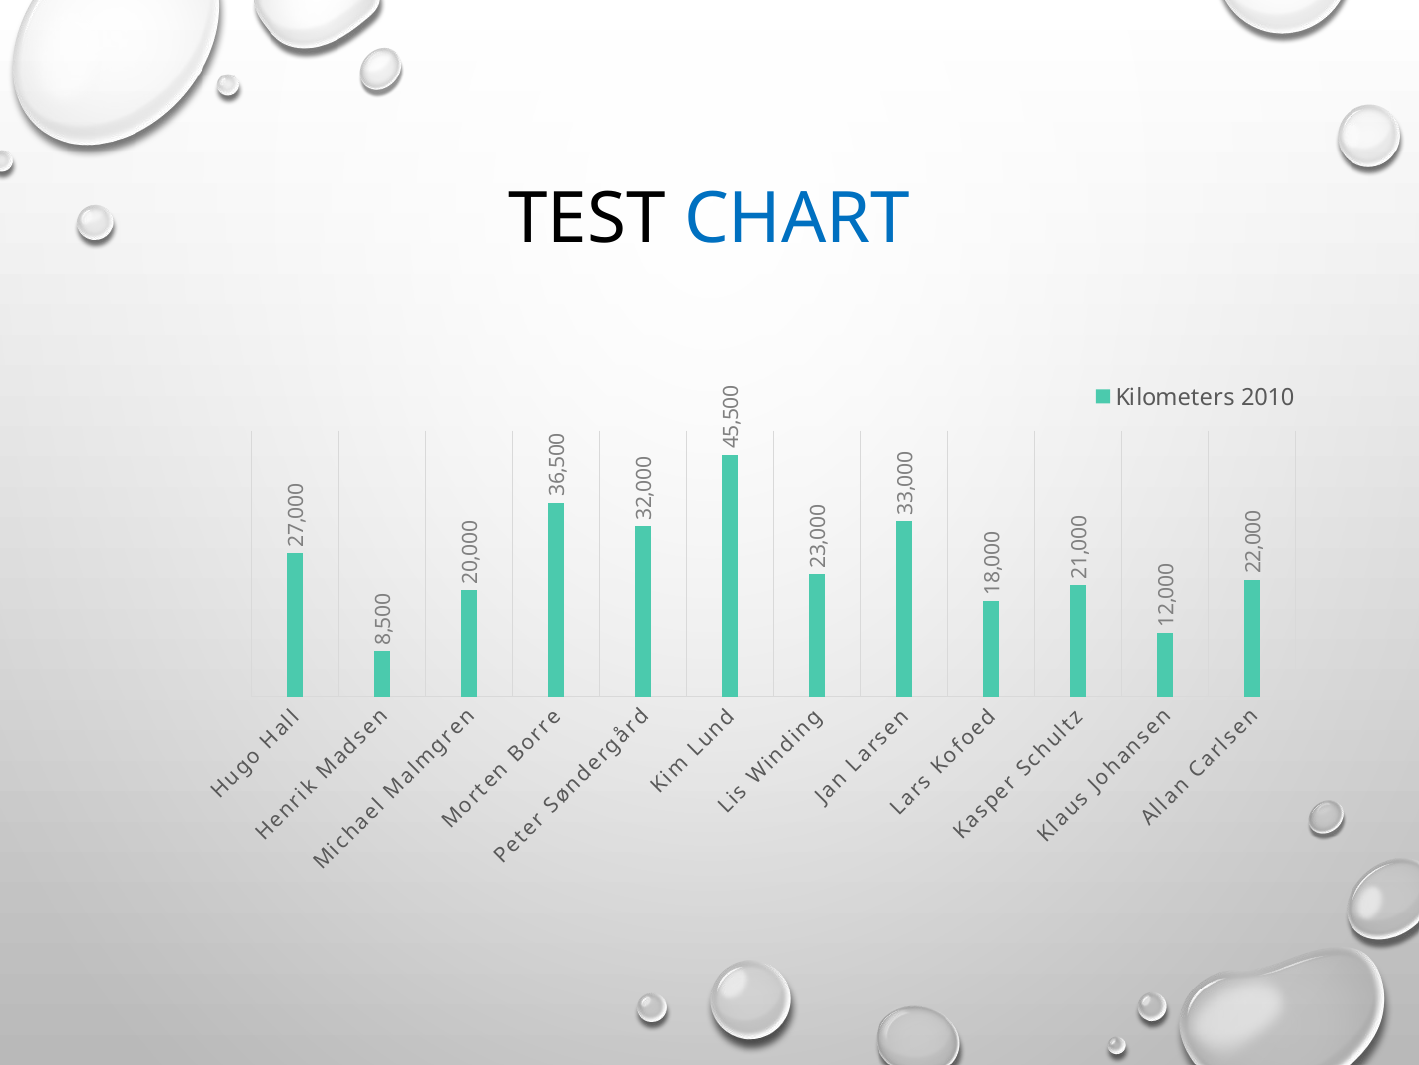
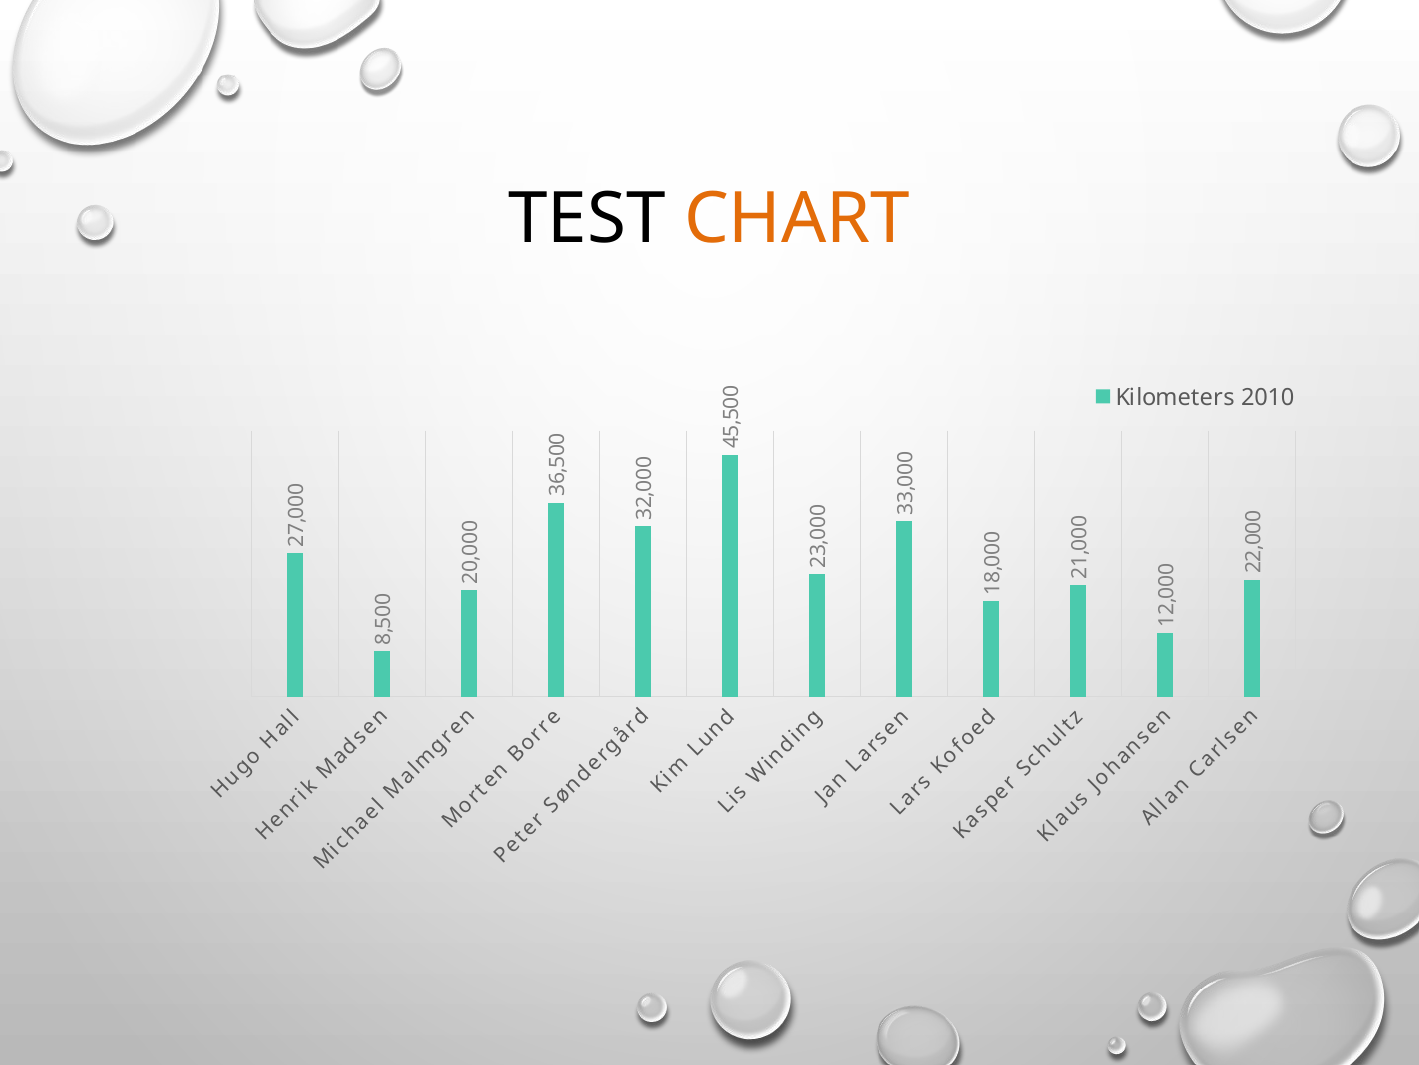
CHART colour: blue -> orange
